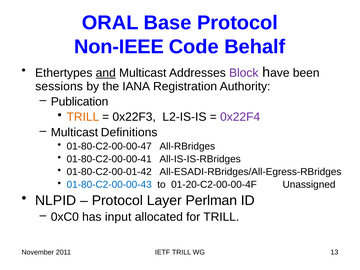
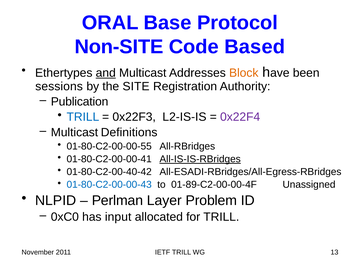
Non-IEEE: Non-IEEE -> Non-SITE
Behalf: Behalf -> Based
Block colour: purple -> orange
IANA: IANA -> SITE
TRILL at (83, 117) colour: orange -> blue
01-80-C2-00-00-47: 01-80-C2-00-00-47 -> 01-80-C2-00-00-55
All-IS-IS-RBridges underline: none -> present
01-80-C2-00-01-42: 01-80-C2-00-01-42 -> 01-80-C2-00-40-42
01-20-C2-00-00-4F: 01-20-C2-00-00-4F -> 01-89-C2-00-00-4F
Protocol at (117, 200): Protocol -> Perlman
Perlman: Perlman -> Problem
